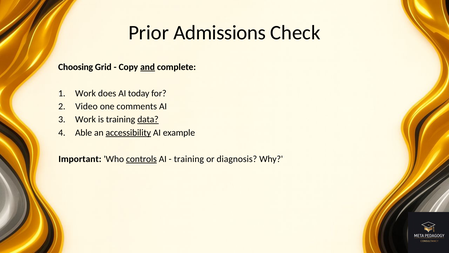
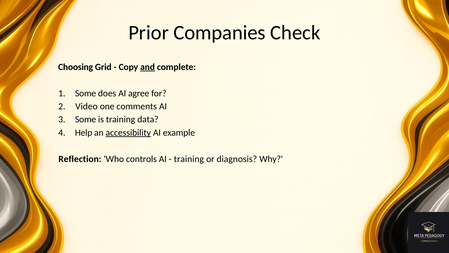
Admissions: Admissions -> Companies
Work at (86, 93): Work -> Some
today: today -> agree
Work at (86, 119): Work -> Some
data underline: present -> none
Able: Able -> Help
Important: Important -> Reflection
controls underline: present -> none
